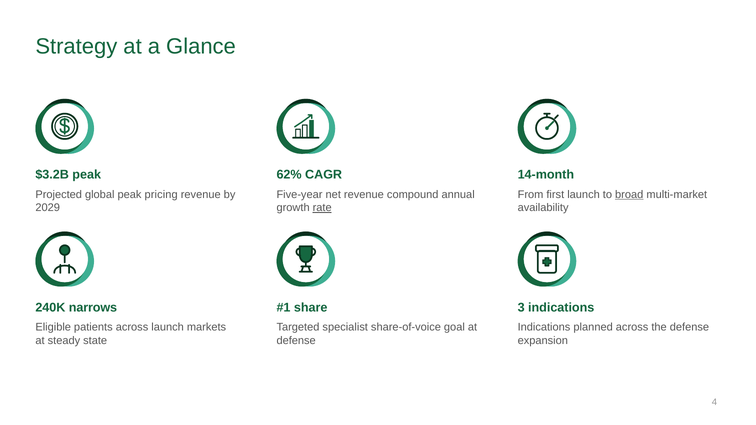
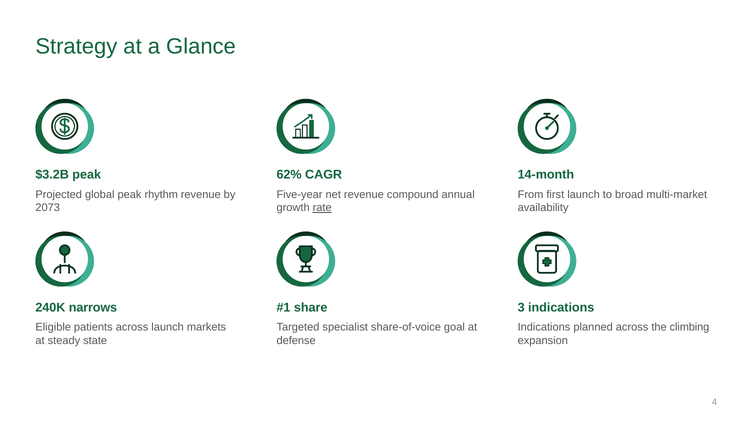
pricing: pricing -> rhythm
broad underline: present -> none
2029: 2029 -> 2073
the defense: defense -> climbing
